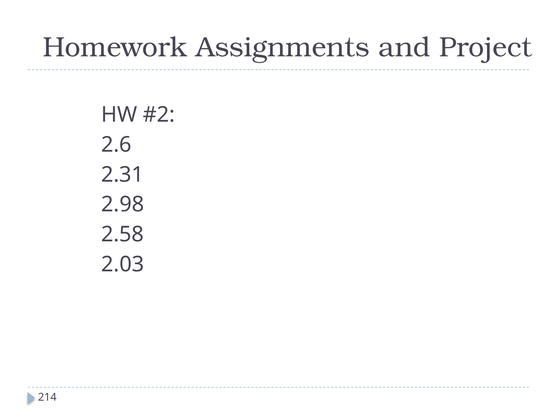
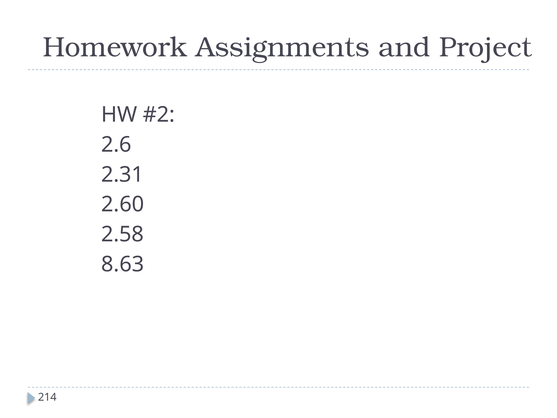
2.98: 2.98 -> 2.60
2.03: 2.03 -> 8.63
